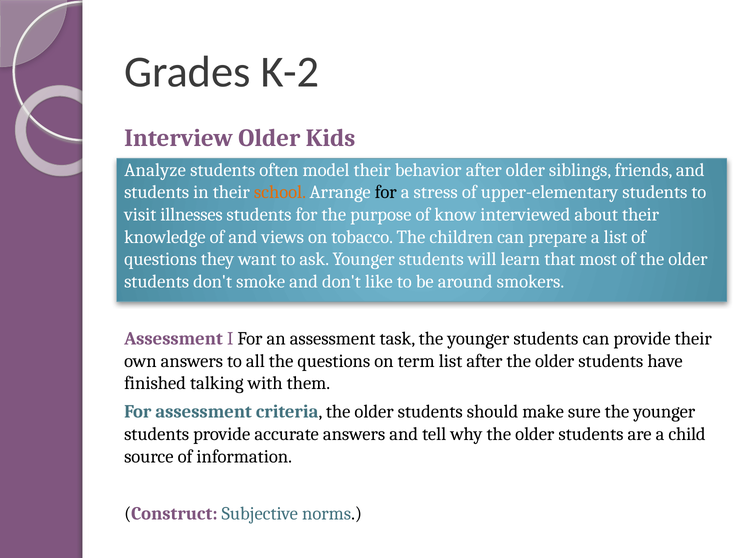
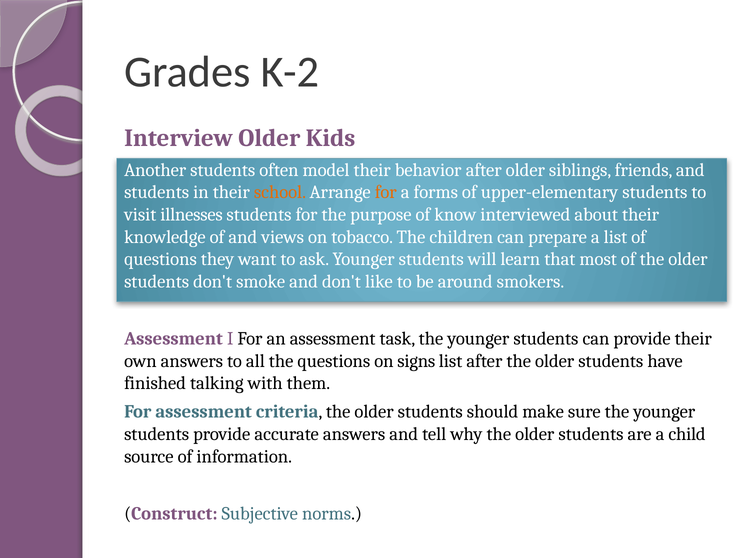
Analyze: Analyze -> Another
for at (386, 192) colour: black -> orange
stress: stress -> forms
term: term -> signs
